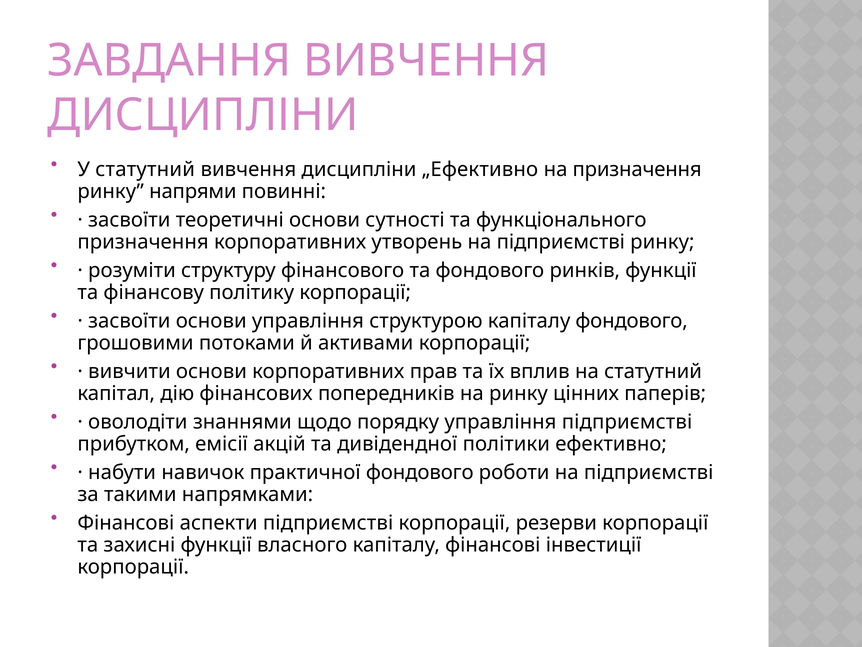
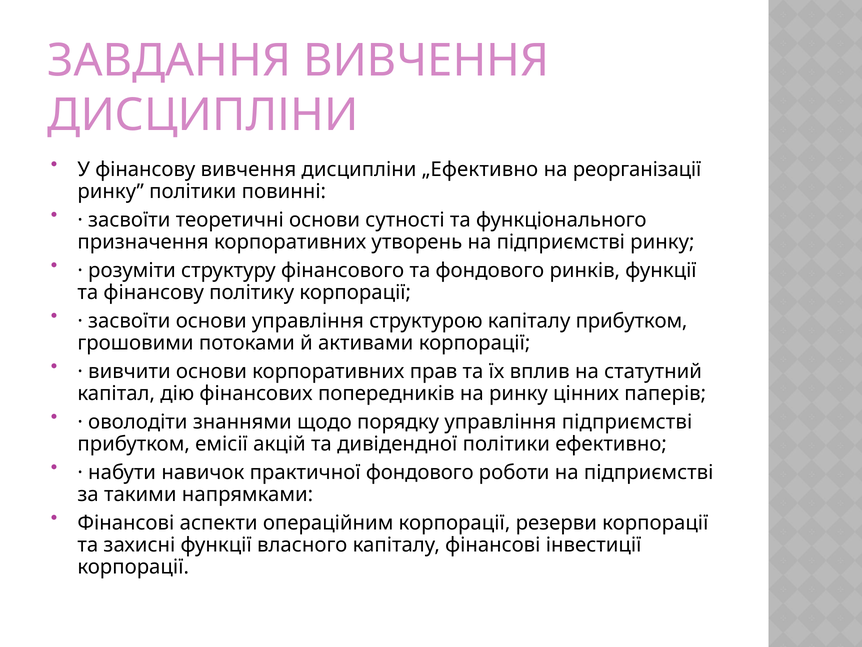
У статутний: статутний -> фінансову
на призначення: призначення -> реорганізації
ринку напрями: напрями -> політики
капіталу фондового: фондового -> прибутком
аспекти підприємстві: підприємстві -> операційним
